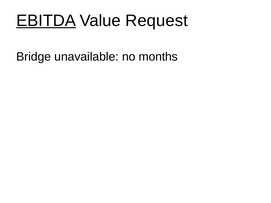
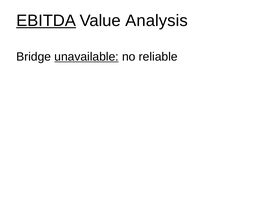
Request: Request -> Analysis
unavailable underline: none -> present
months: months -> reliable
